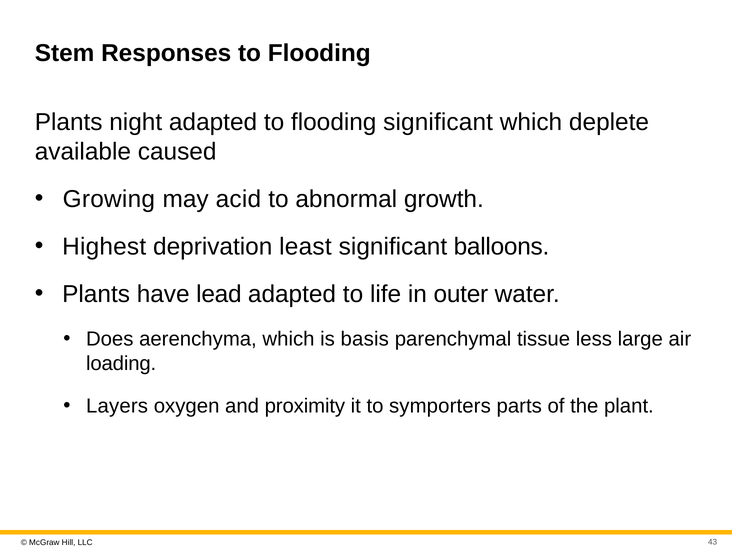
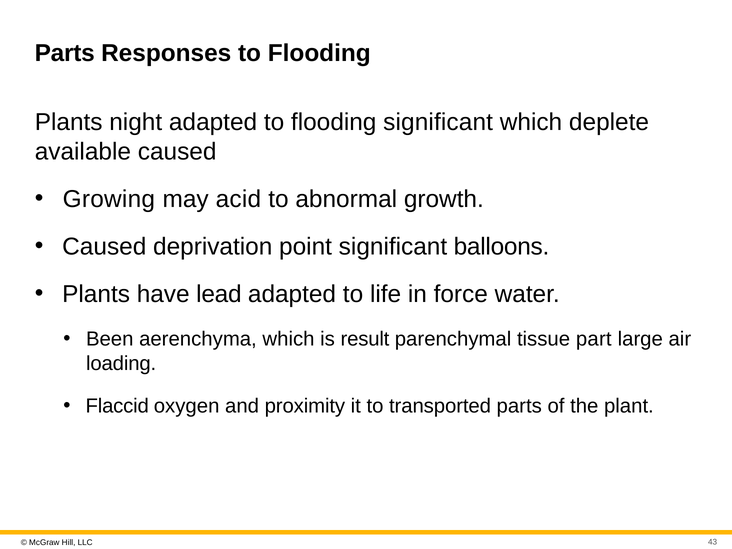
Stem at (65, 53): Stem -> Parts
Highest at (104, 247): Highest -> Caused
least: least -> point
outer: outer -> force
Does: Does -> Been
basis: basis -> result
less: less -> part
Layers: Layers -> Flaccid
symporters: symporters -> transported
